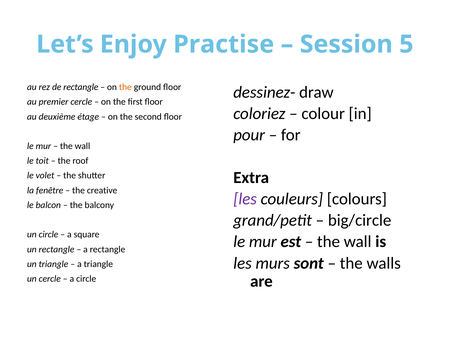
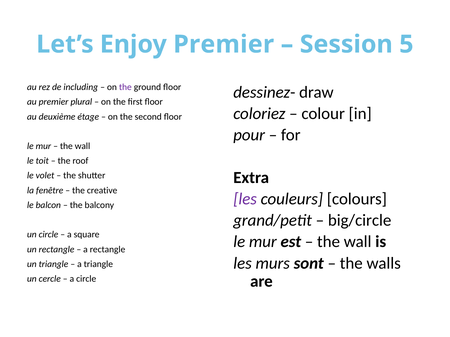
Enjoy Practise: Practise -> Premier
de rectangle: rectangle -> including
the at (125, 87) colour: orange -> purple
premier cercle: cercle -> plural
